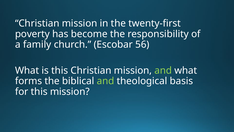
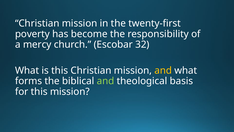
family: family -> mercy
56: 56 -> 32
and at (163, 70) colour: light green -> yellow
